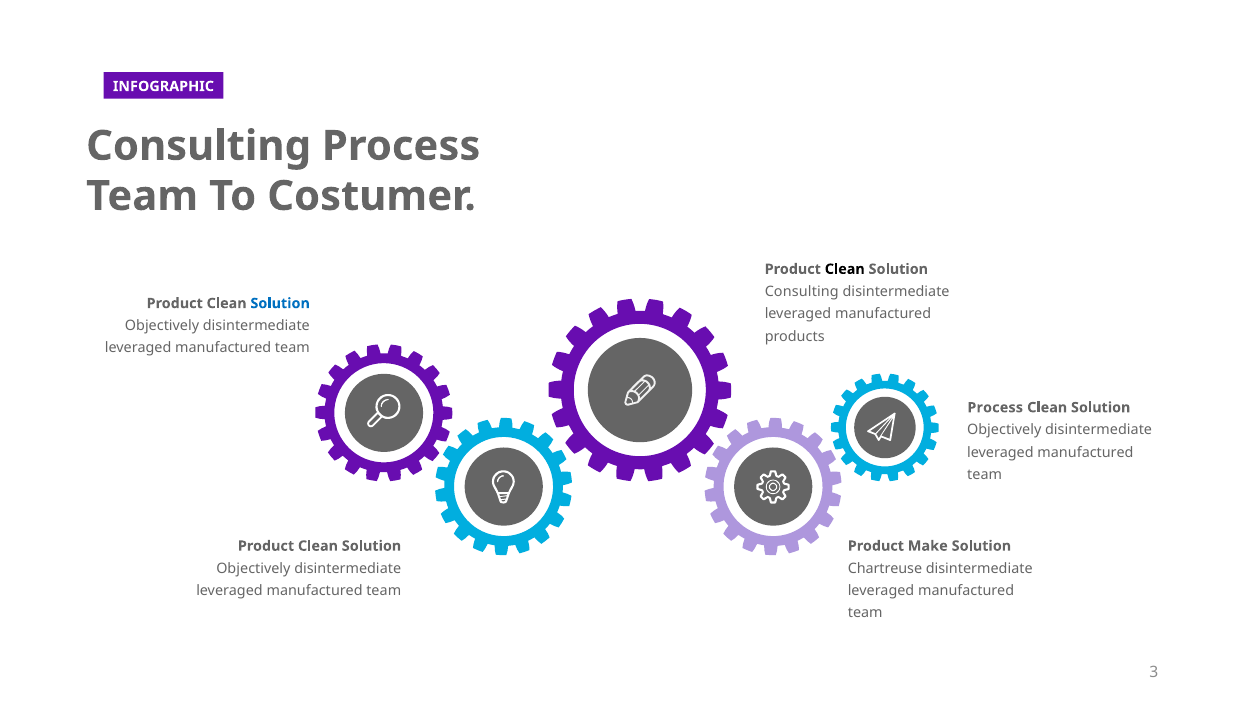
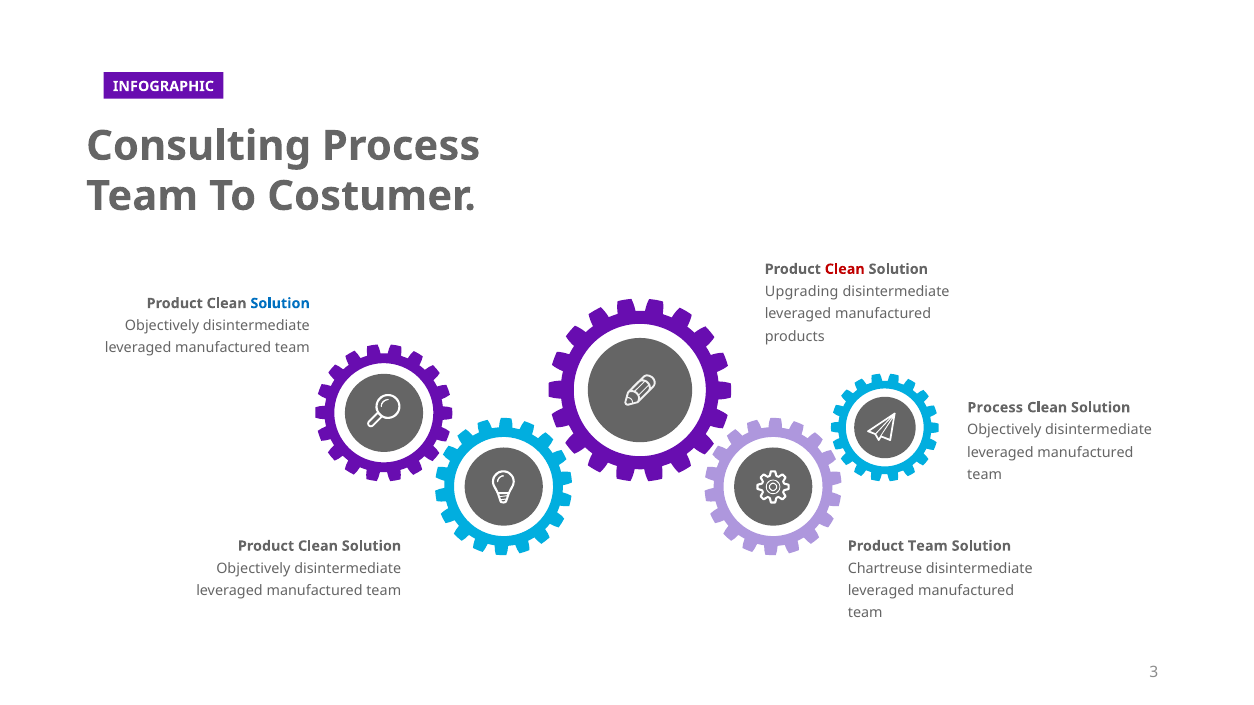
Clean at (845, 269) colour: black -> red
Consulting at (802, 292): Consulting -> Upgrading
Product Make: Make -> Team
